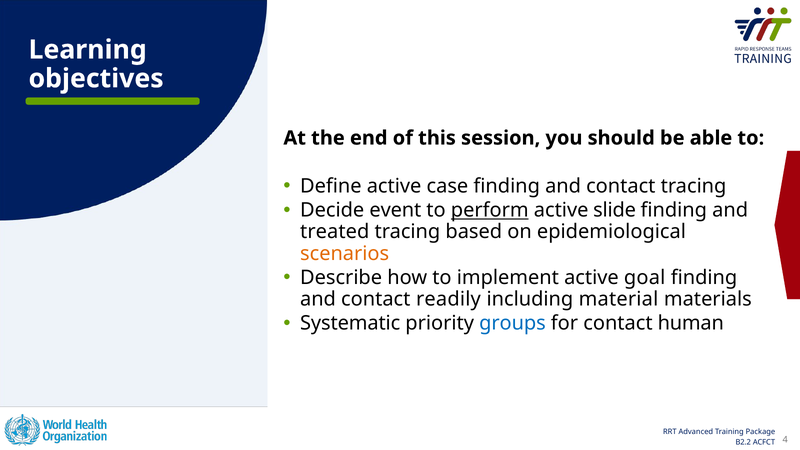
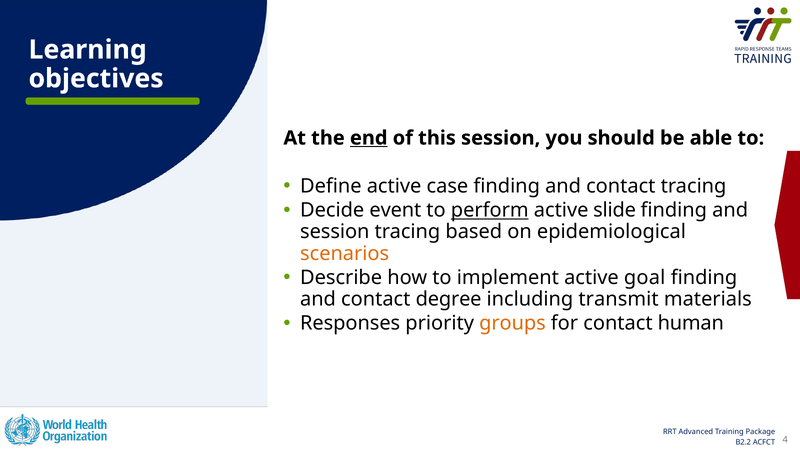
end underline: none -> present
treated at (335, 232): treated -> session
readily: readily -> degree
material: material -> transmit
Systematic: Systematic -> Responses
groups colour: blue -> orange
